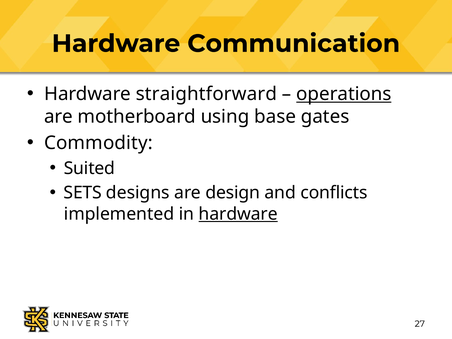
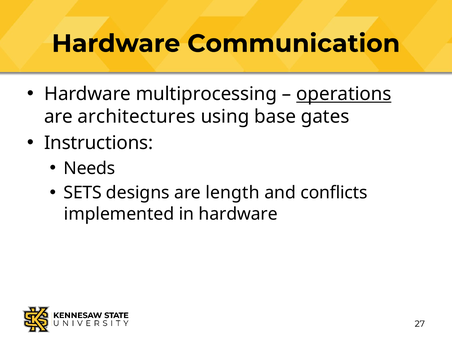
straightforward: straightforward -> multiprocessing
motherboard: motherboard -> architectures
Commodity: Commodity -> Instructions
Suited: Suited -> Needs
design: design -> length
hardware at (238, 214) underline: present -> none
